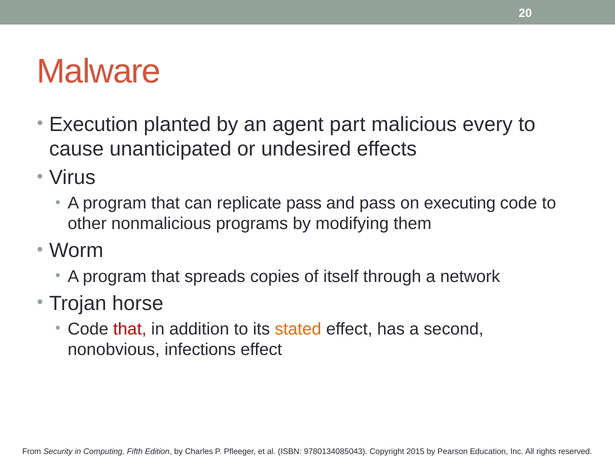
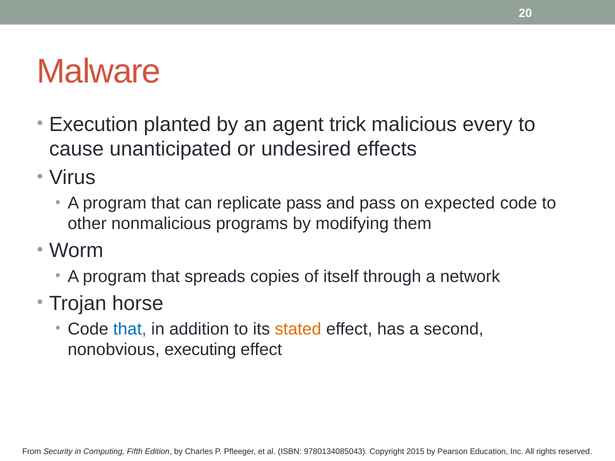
part: part -> trick
executing: executing -> expected
that at (130, 329) colour: red -> blue
infections: infections -> executing
